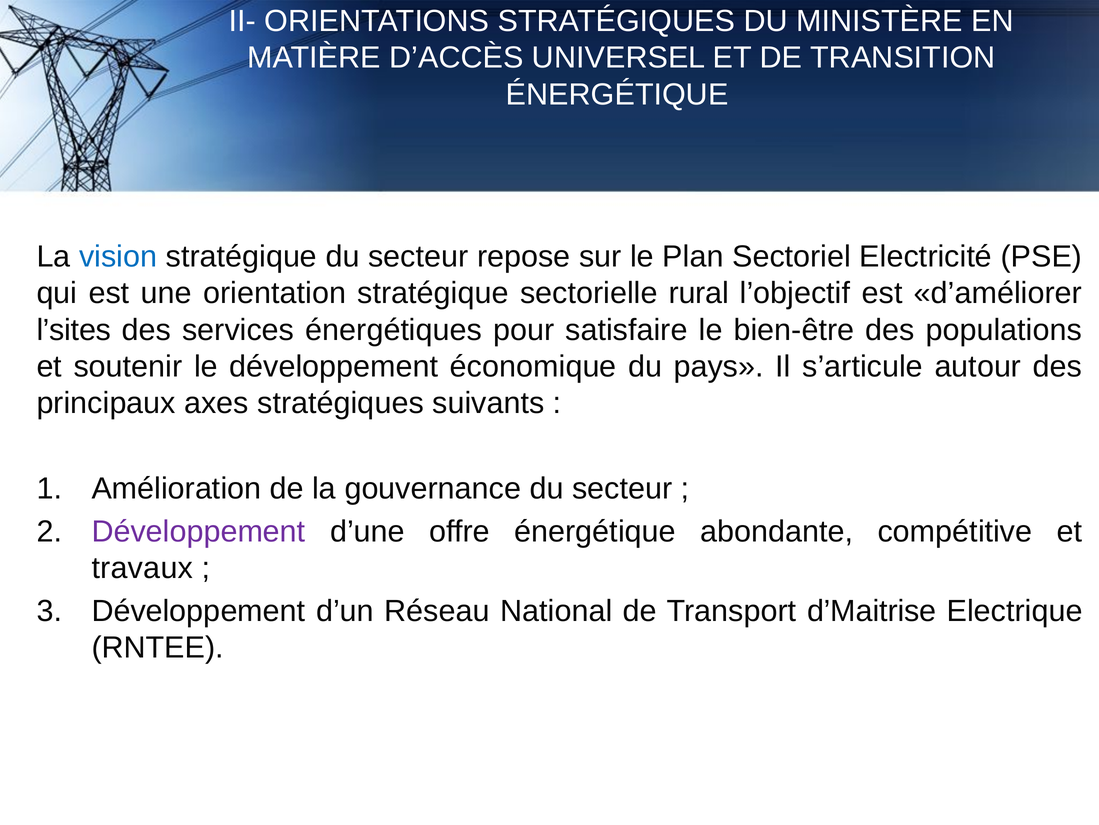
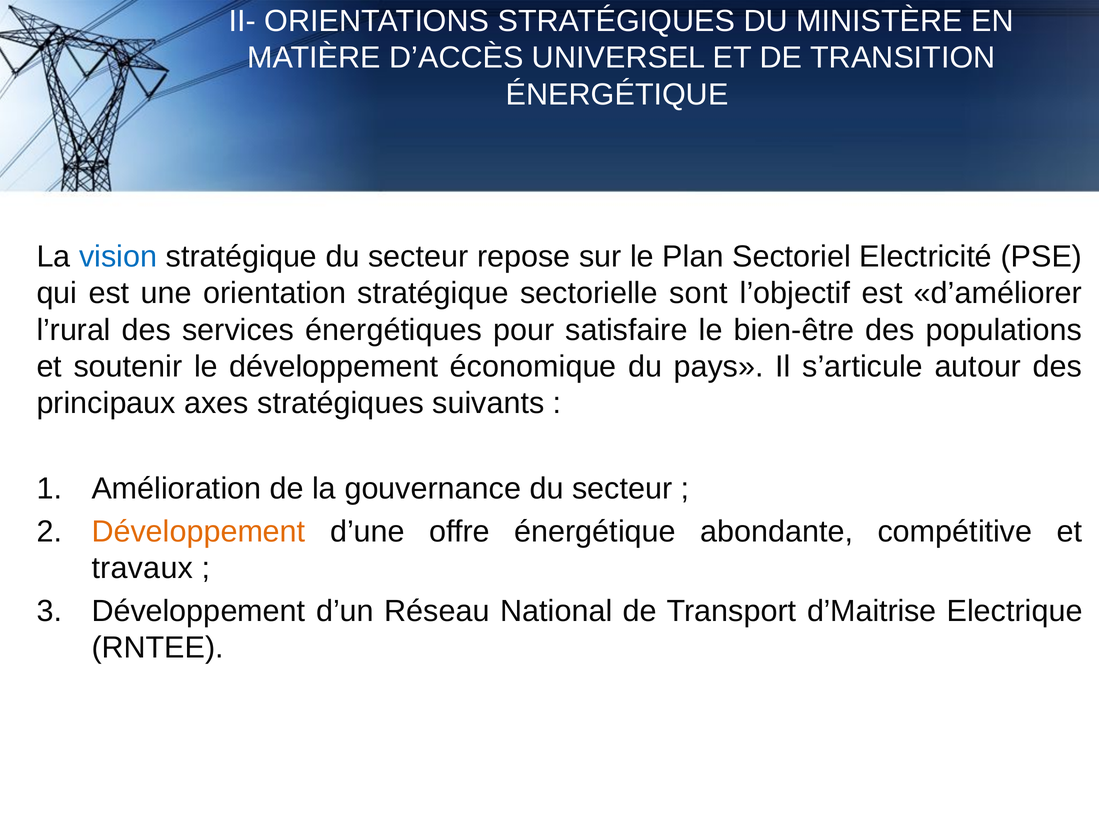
rural: rural -> sont
l’sites: l’sites -> l’rural
Développement at (198, 531) colour: purple -> orange
